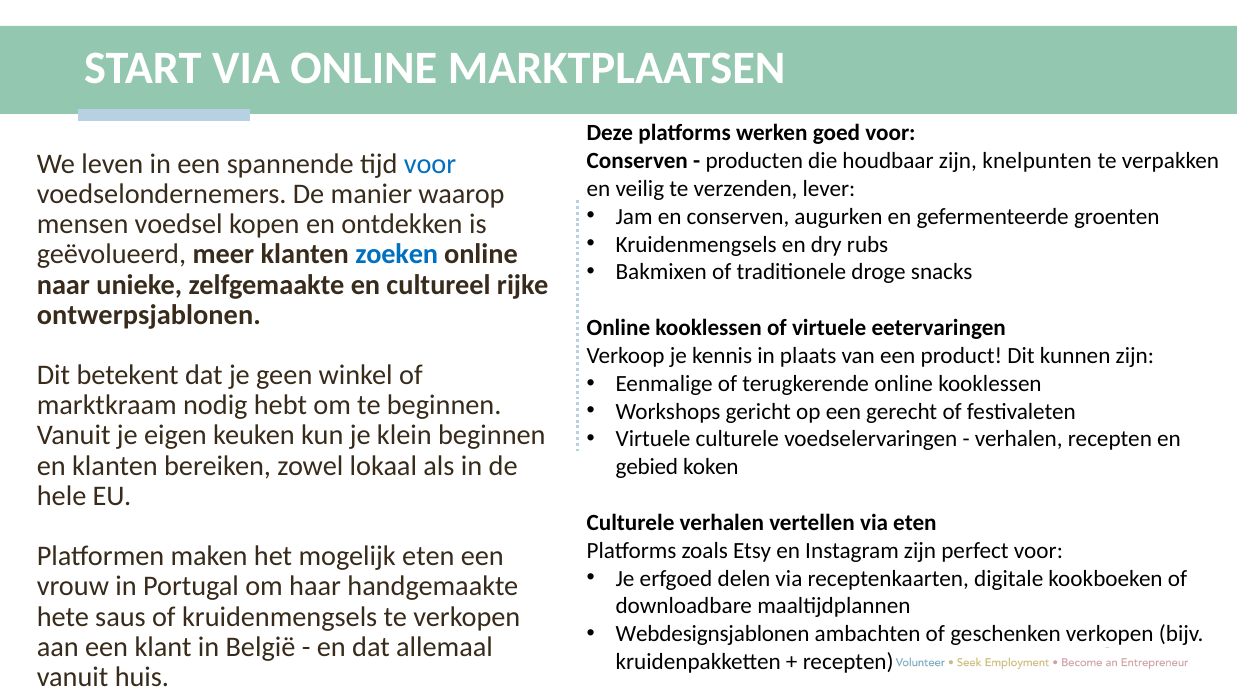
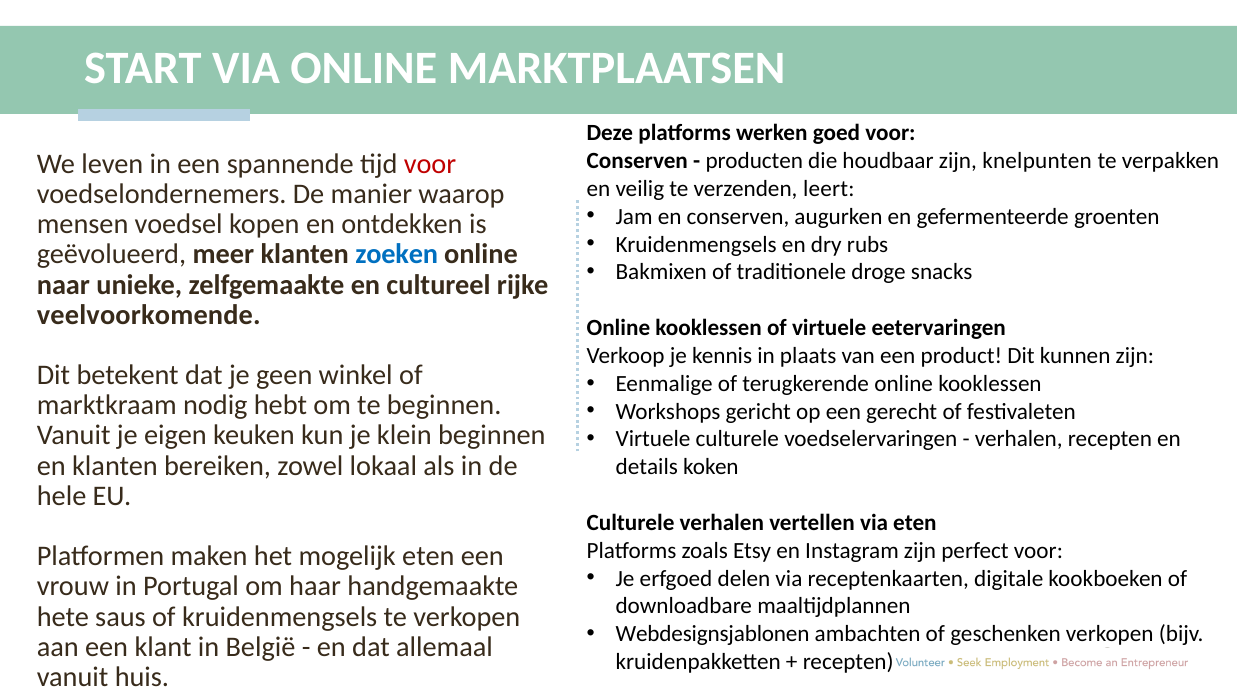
voor at (430, 164) colour: blue -> red
lever: lever -> leert
ontwerpsjablonen: ontwerpsjablonen -> veelvoorkomende
gebied: gebied -> details
